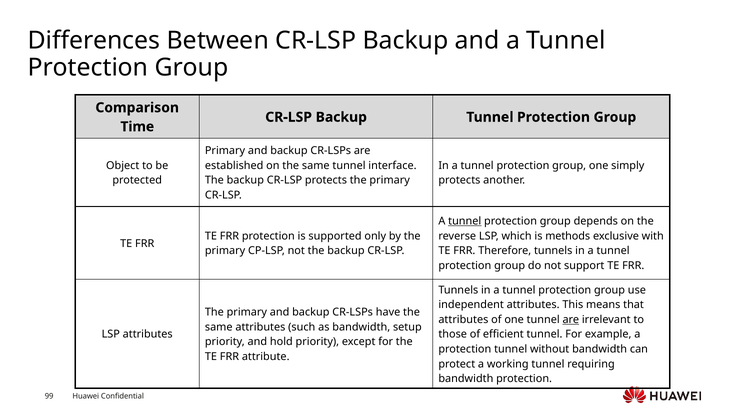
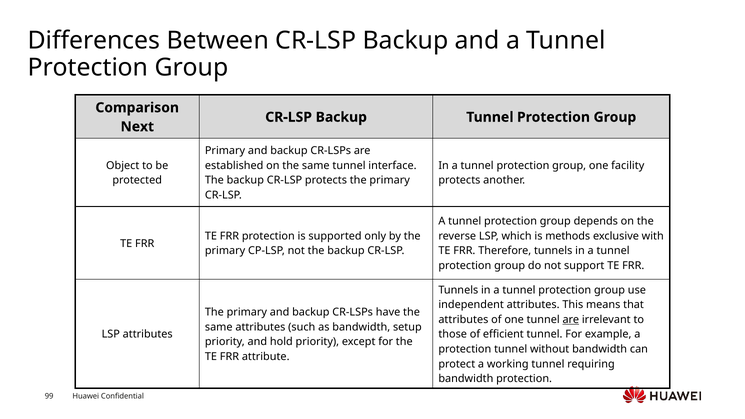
Time: Time -> Next
simply: simply -> facility
tunnel at (465, 221) underline: present -> none
